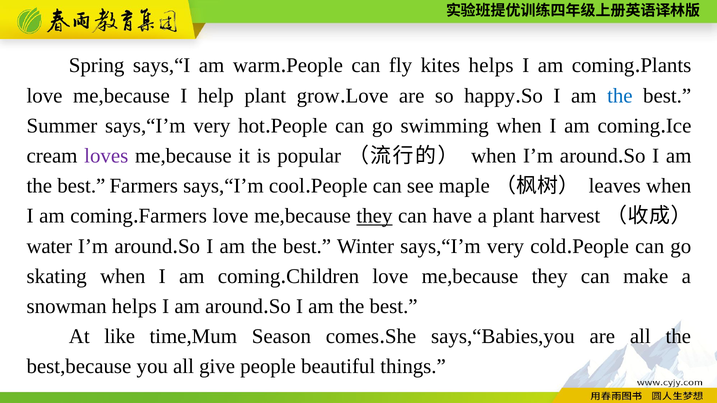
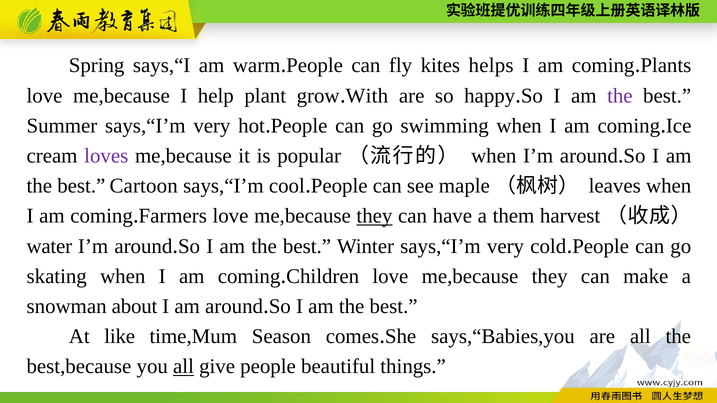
Love at (367, 96): Love -> With
the at (620, 96) colour: blue -> purple
best Farmers: Farmers -> Cartoon
a plant: plant -> them
snowman helps: helps -> about
all at (184, 367) underline: none -> present
